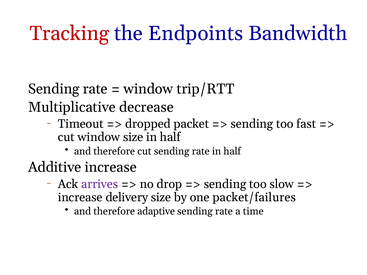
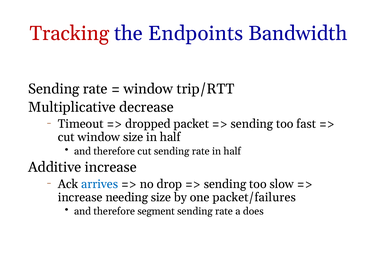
arrives colour: purple -> blue
delivery: delivery -> needing
adaptive: adaptive -> segment
time: time -> does
